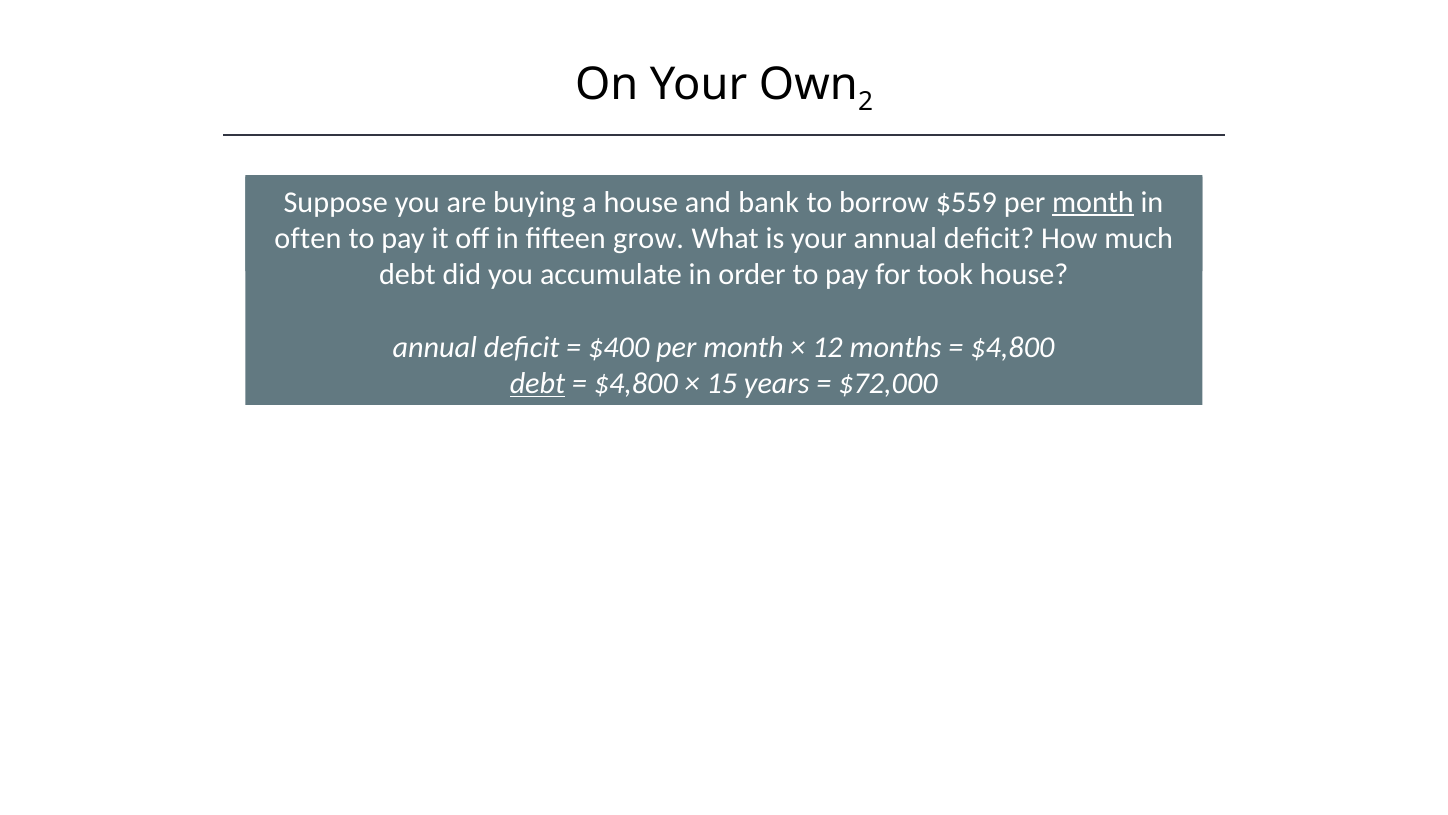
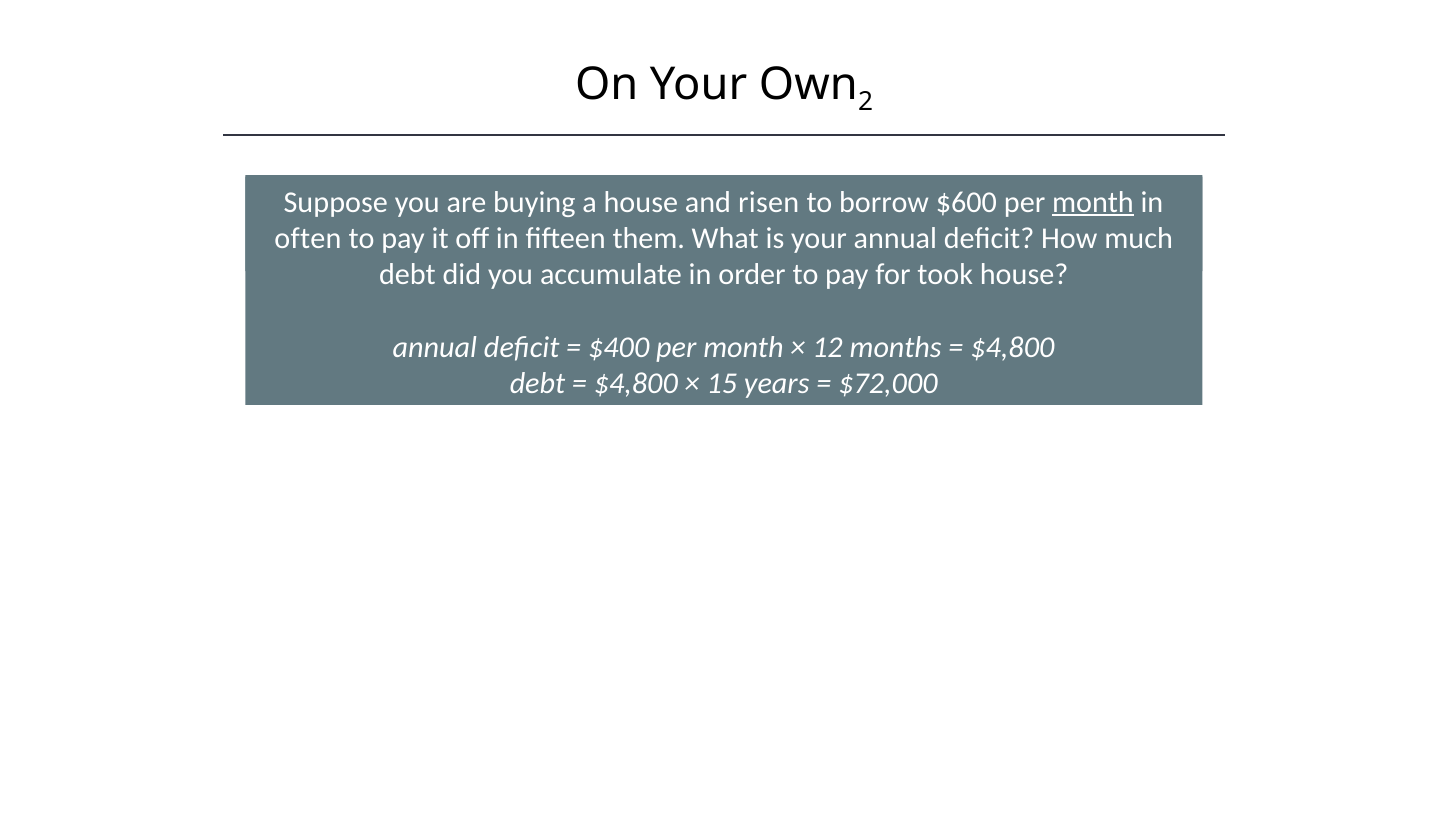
bank: bank -> risen
$559: $559 -> $600
grow: grow -> them
debt at (537, 383) underline: present -> none
